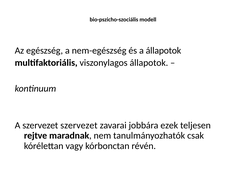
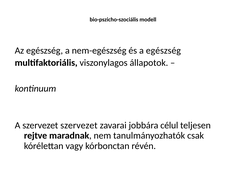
a állapotok: állapotok -> egészség
ezek: ezek -> célul
